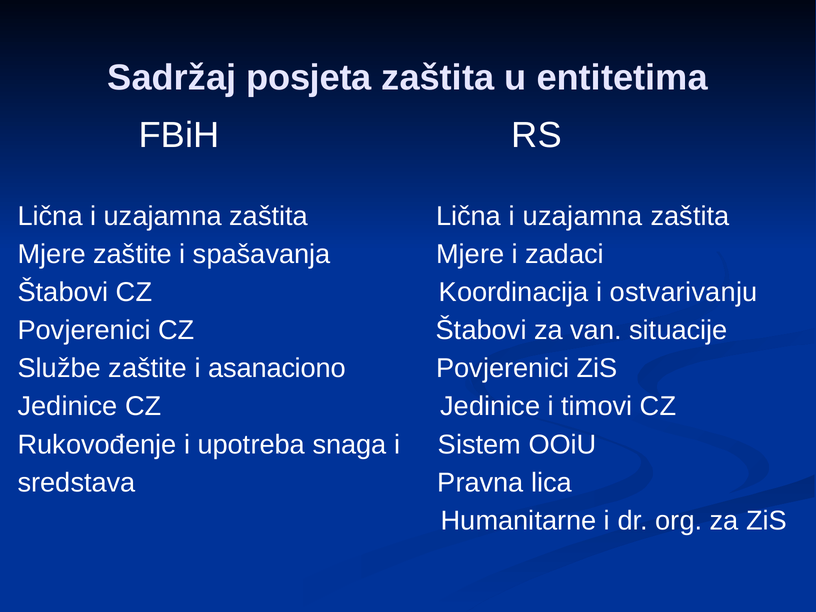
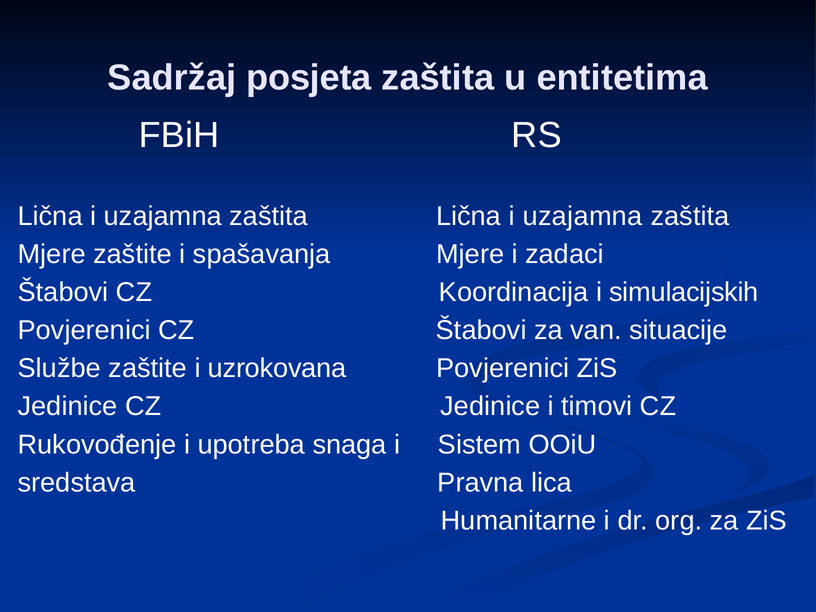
ostvarivanju: ostvarivanju -> simulacijskih
asanaciono: asanaciono -> uzrokovana
